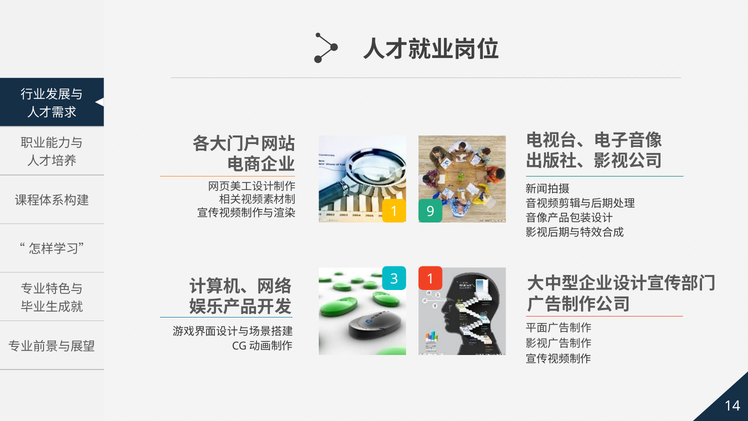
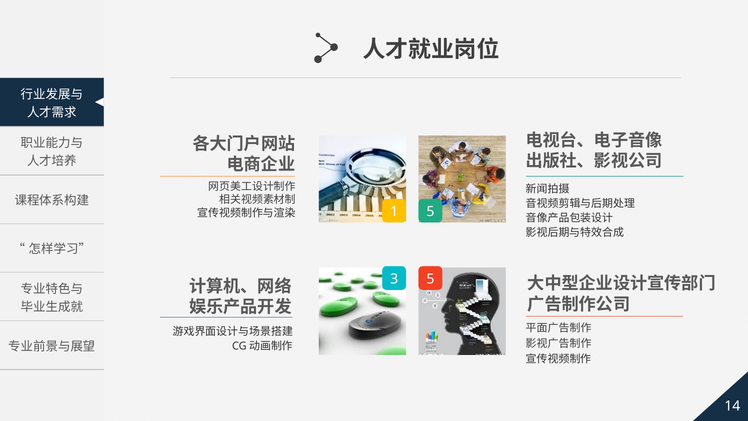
1 9: 9 -> 5
3 1: 1 -> 5
